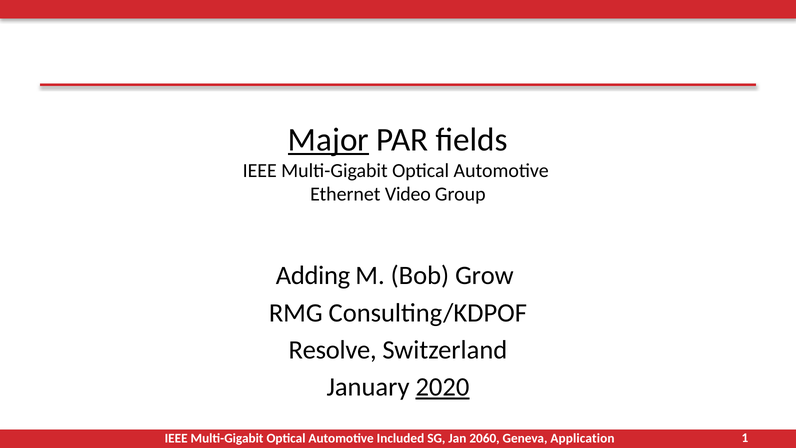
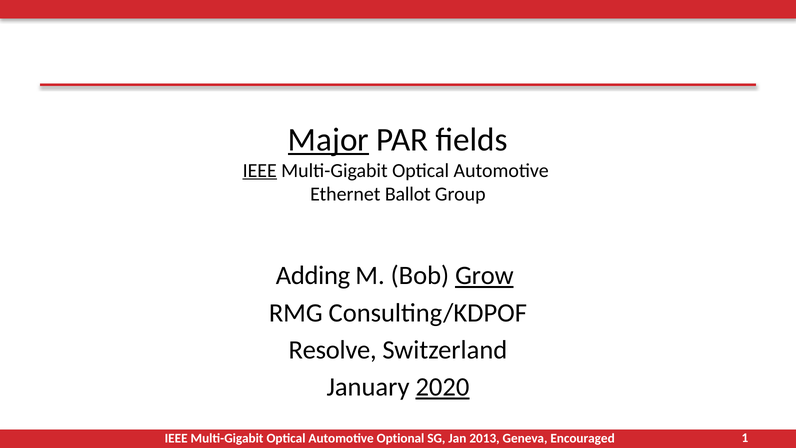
IEEE at (260, 170) underline: none -> present
Video: Video -> Ballot
Grow underline: none -> present
Included: Included -> Optional
2060: 2060 -> 2013
Application: Application -> Encouraged
